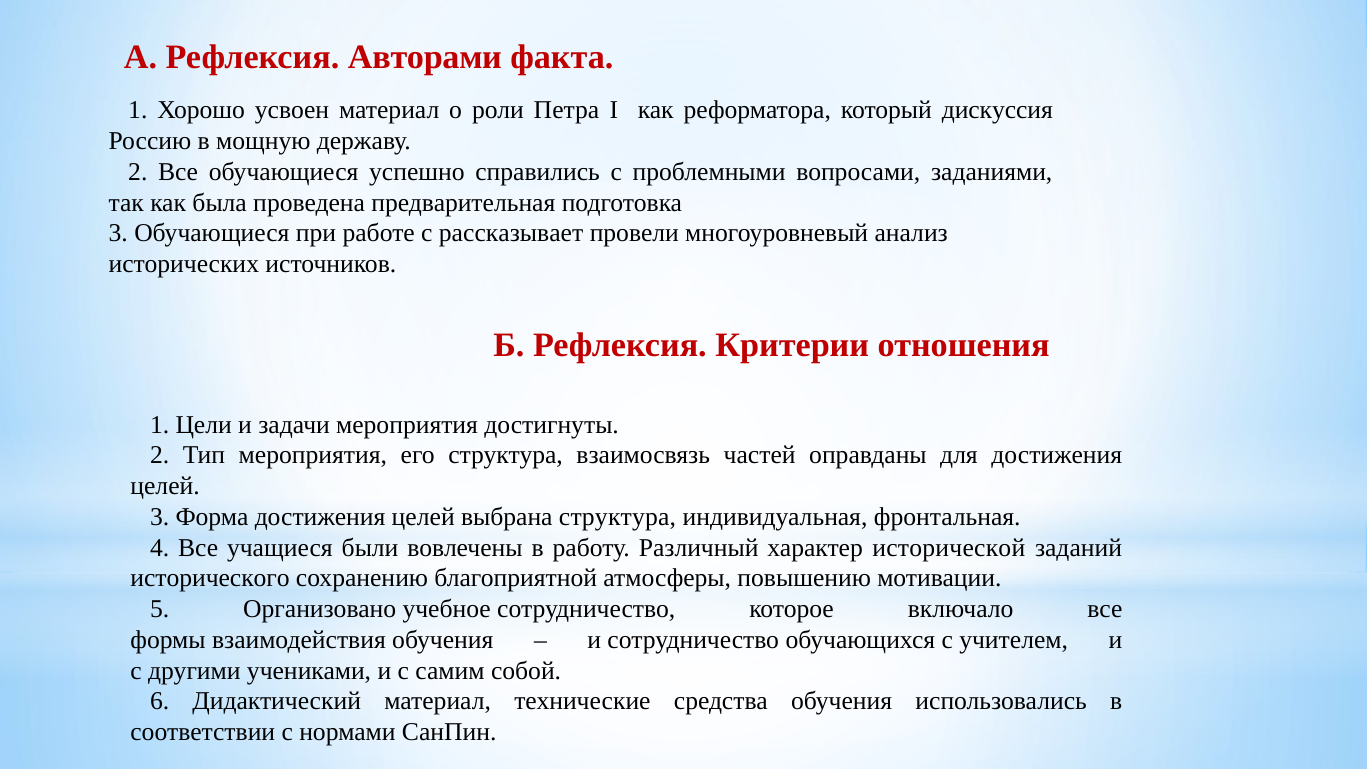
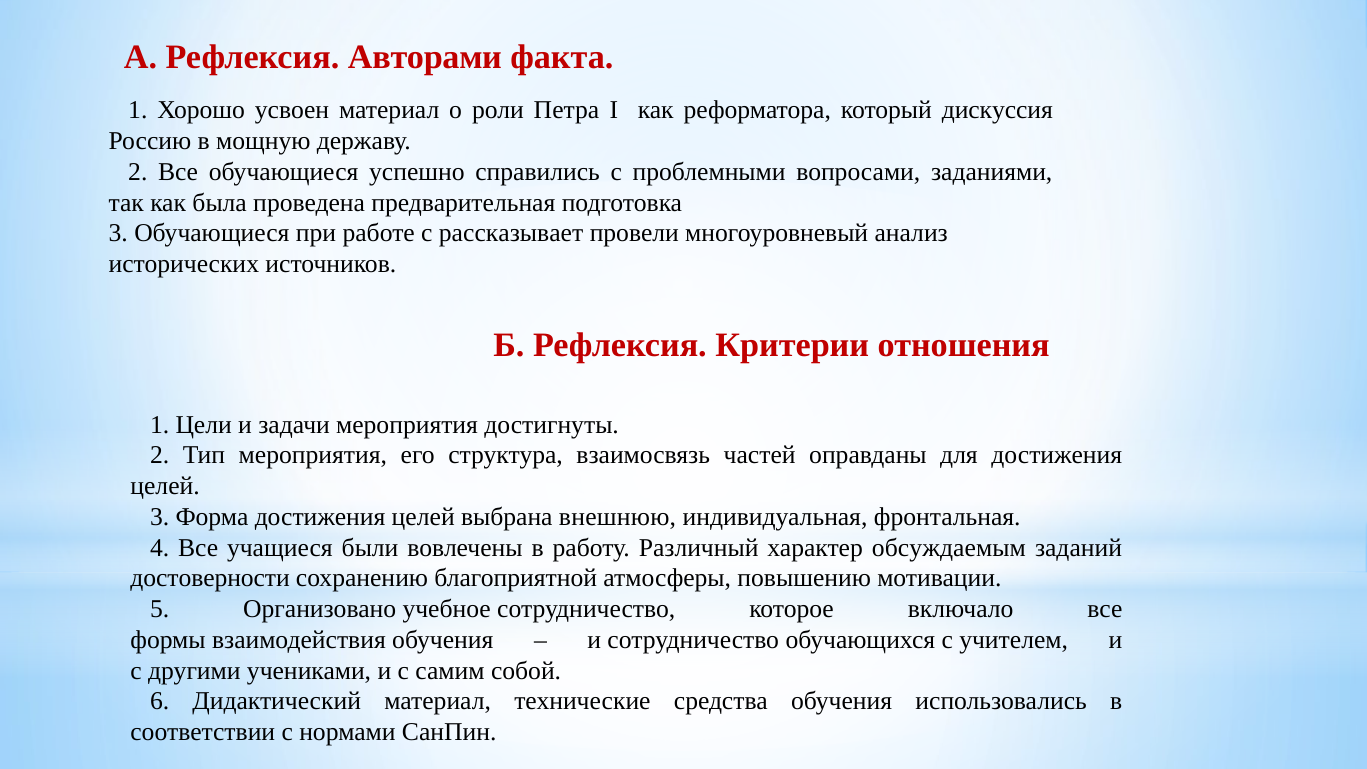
выбрана структура: структура -> внешнюю
исторической: исторической -> обсуждаемым
исторического: исторического -> достоверности
